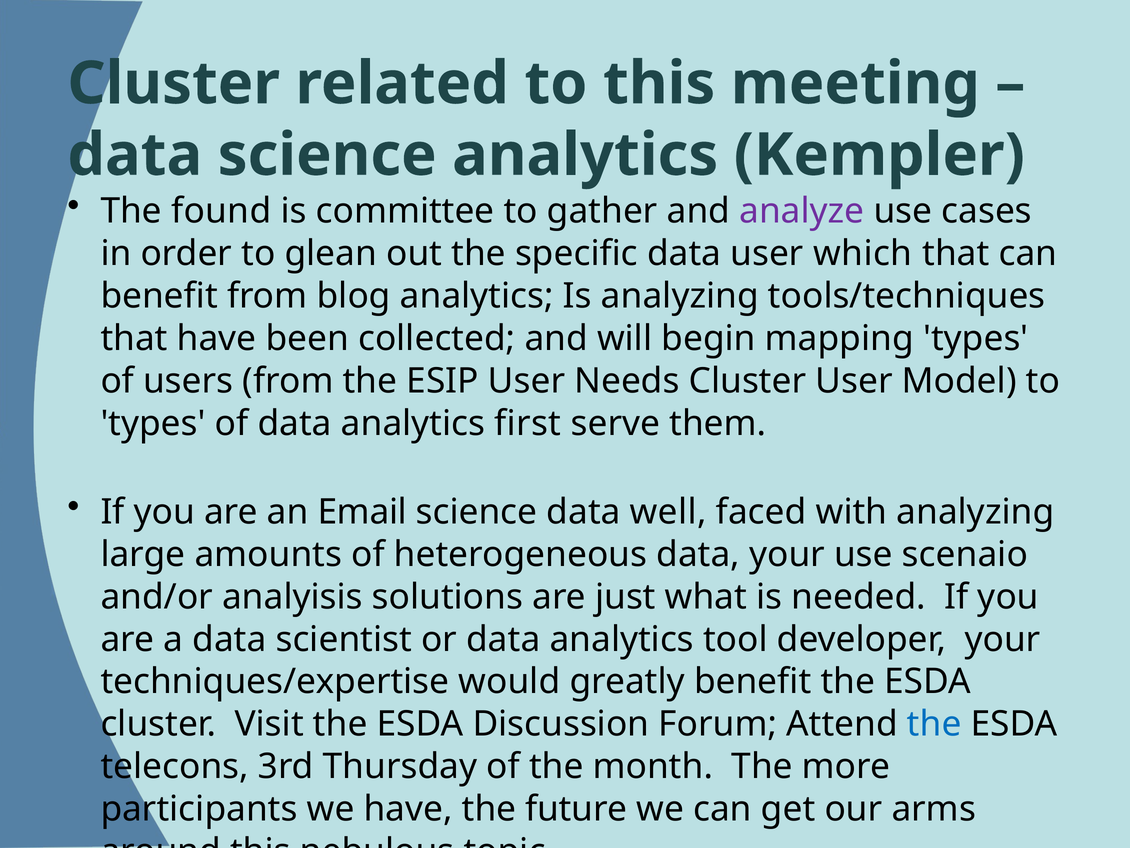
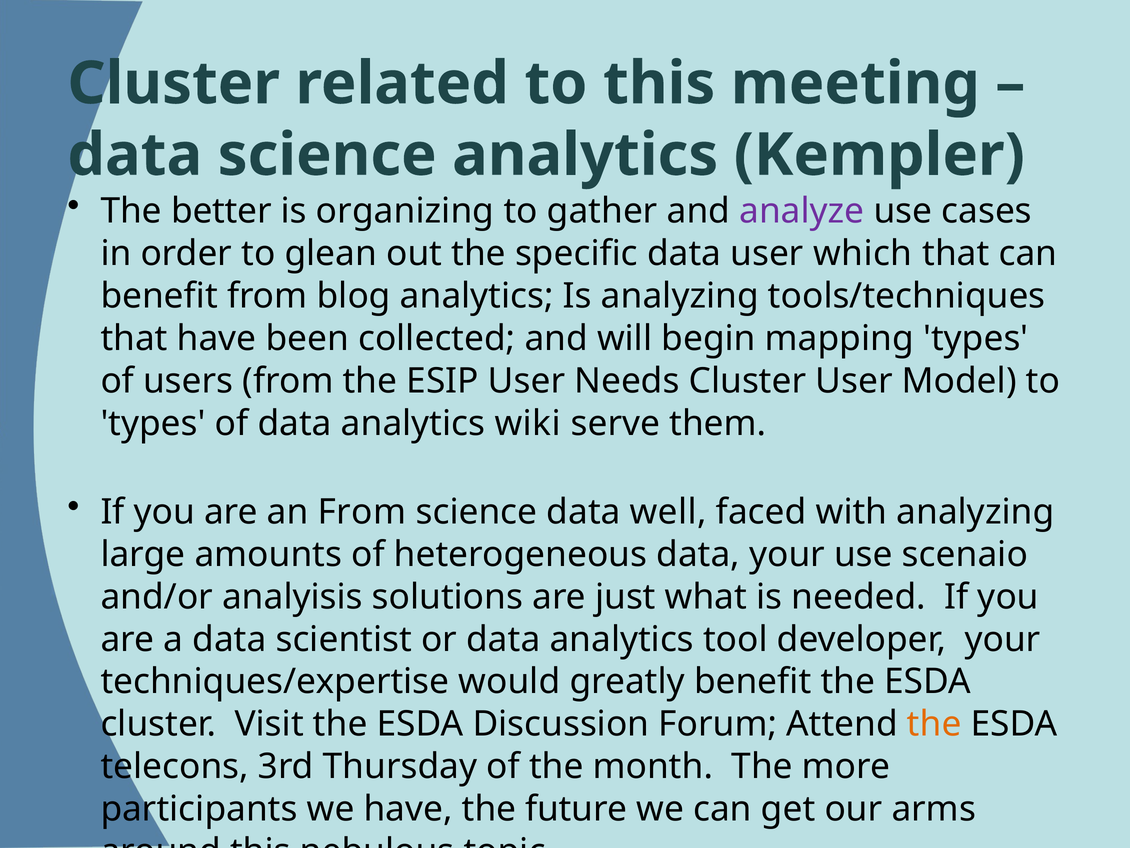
found: found -> better
committee: committee -> organizing
first: first -> wiki
an Email: Email -> From
the at (934, 724) colour: blue -> orange
